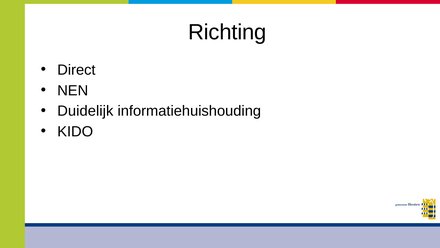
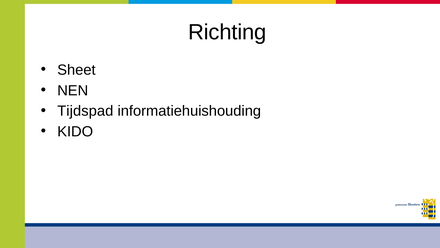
Direct: Direct -> Sheet
Duidelijk: Duidelijk -> Tijdspad
